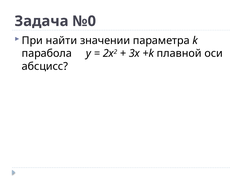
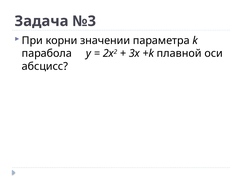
№0: №0 -> №3
найти: найти -> корни
